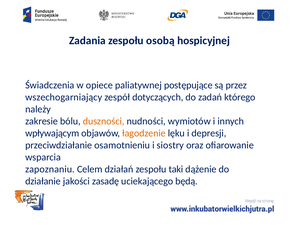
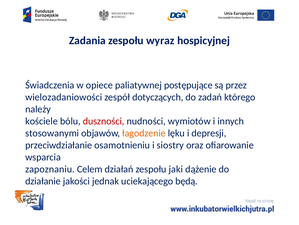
osobą: osobą -> wyraz
wszechogarniający: wszechogarniający -> wielozadaniowości
zakresie: zakresie -> kościele
duszności colour: orange -> red
wpływającym: wpływającym -> stosowanymi
taki: taki -> jaki
zasadę: zasadę -> jednak
